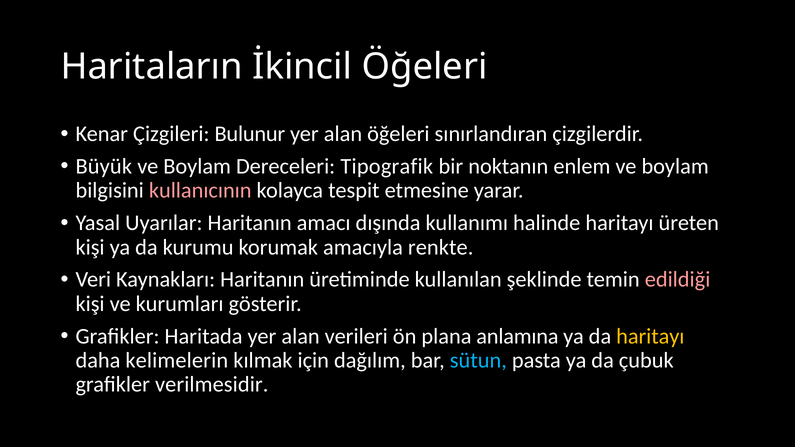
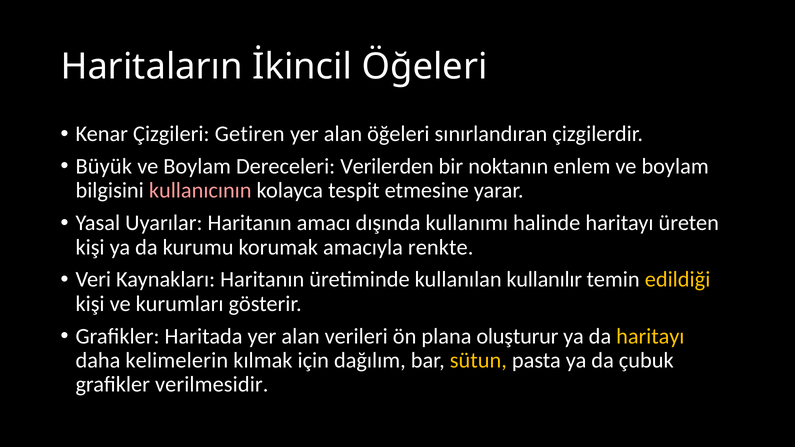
Bulunur: Bulunur -> Getiren
Tipografik: Tipografik -> Verilerden
şeklinde: şeklinde -> kullanılır
edildiği colour: pink -> yellow
anlamına: anlamına -> oluşturur
sütun colour: light blue -> yellow
